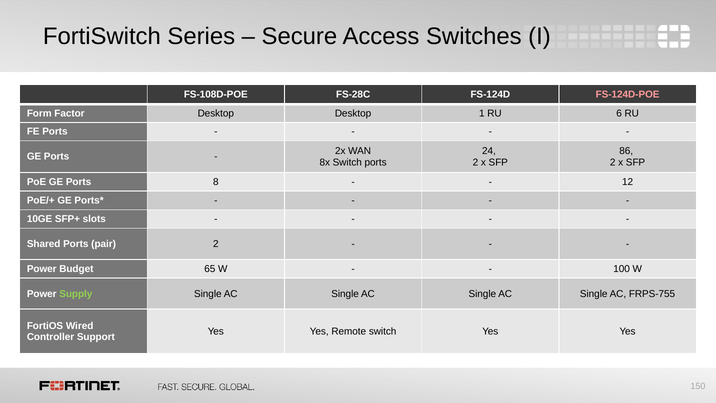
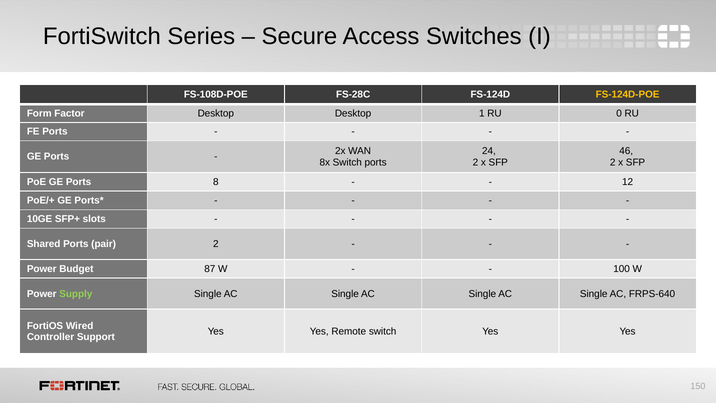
FS-124D-POE colour: pink -> yellow
6: 6 -> 0
86: 86 -> 46
65: 65 -> 87
FRPS-755: FRPS-755 -> FRPS-640
